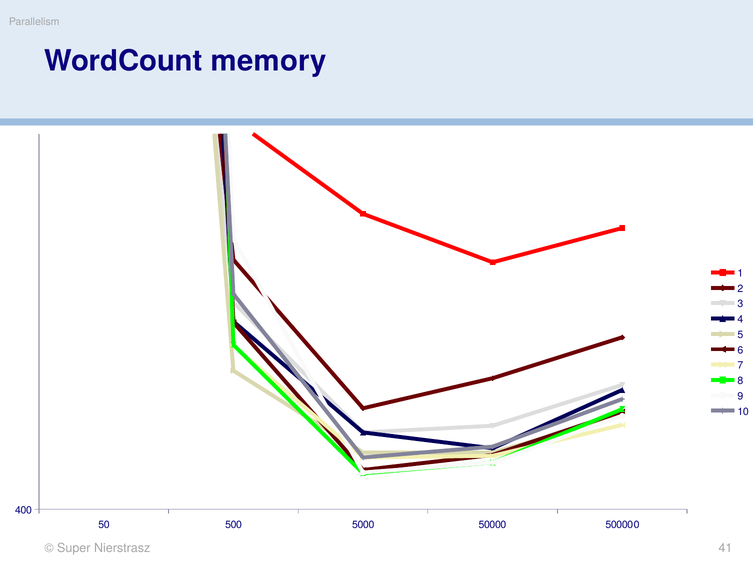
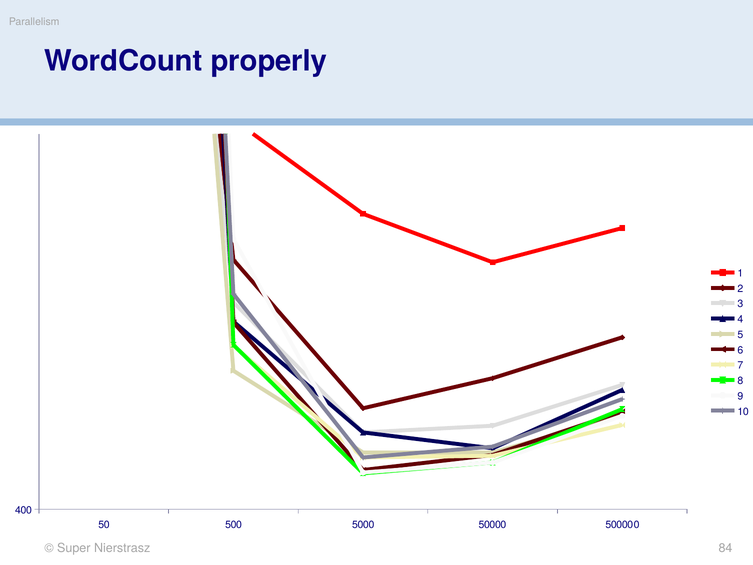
memory: memory -> properly
41: 41 -> 84
